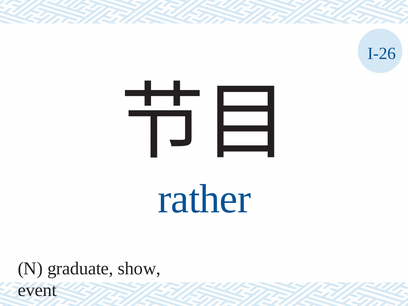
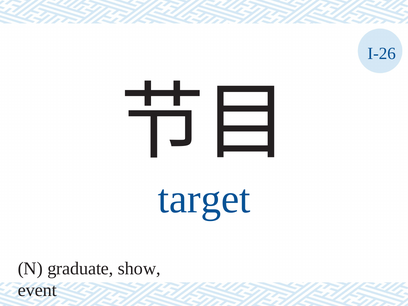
rather: rather -> target
